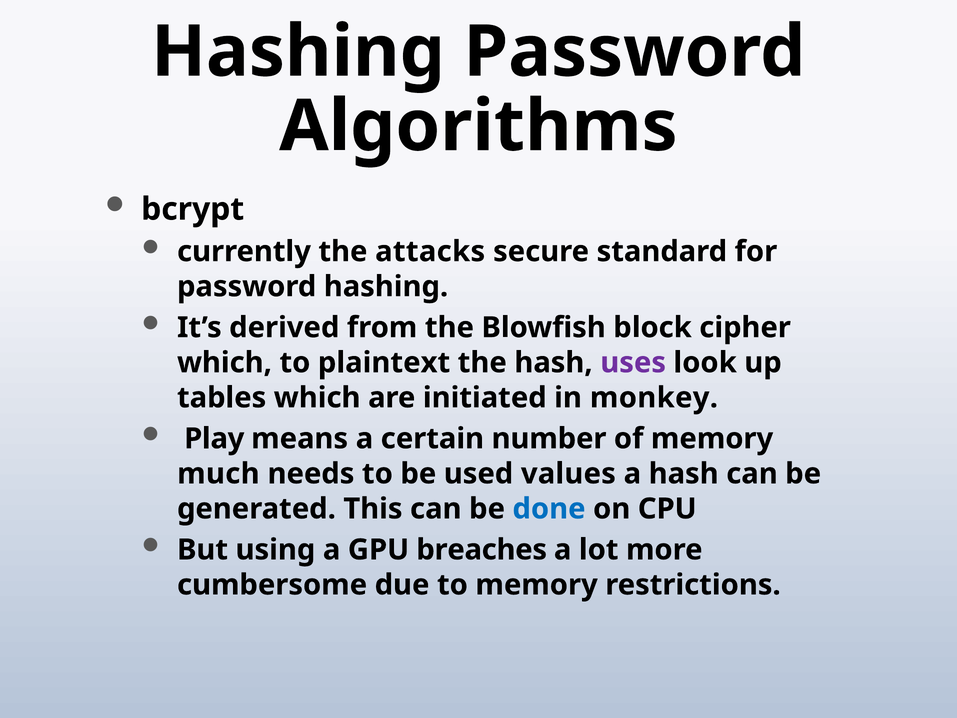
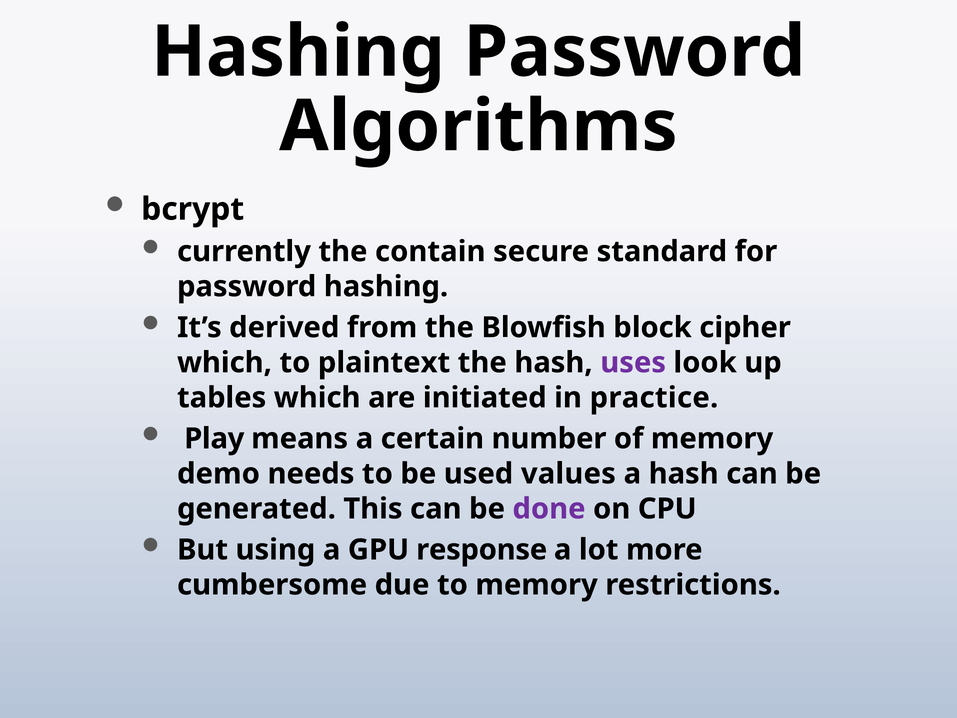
attacks: attacks -> contain
monkey: monkey -> practice
much: much -> demo
done colour: blue -> purple
breaches: breaches -> response
